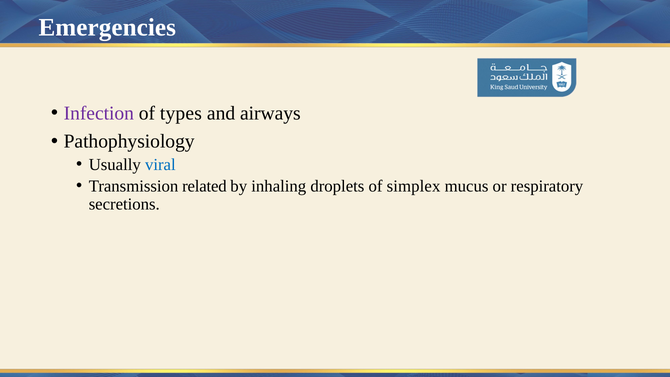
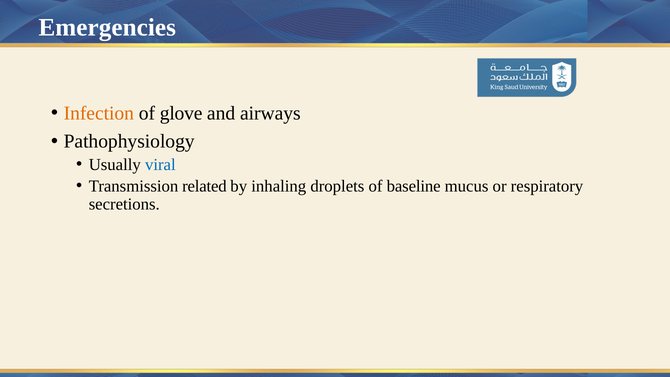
Infection colour: purple -> orange
types: types -> glove
simplex: simplex -> baseline
